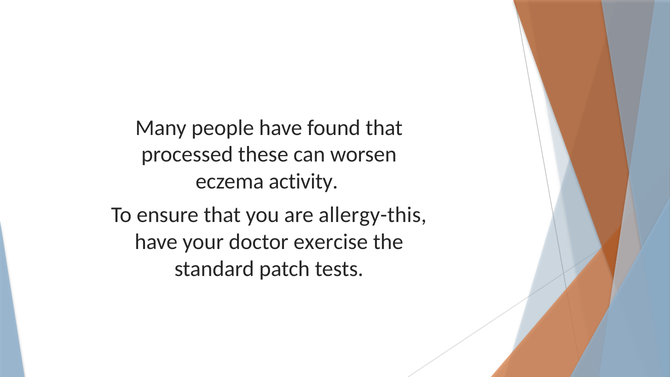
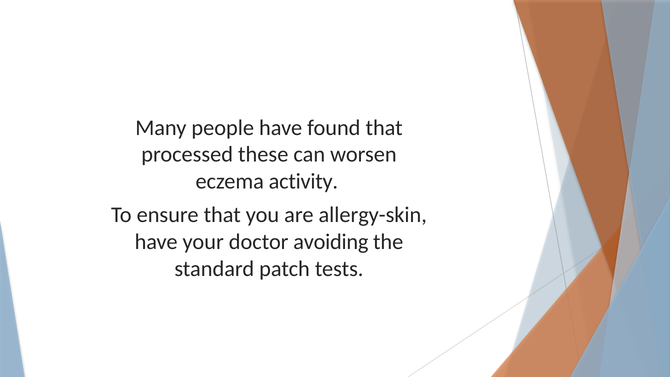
allergy-this: allergy-this -> allergy-skin
exercise: exercise -> avoiding
